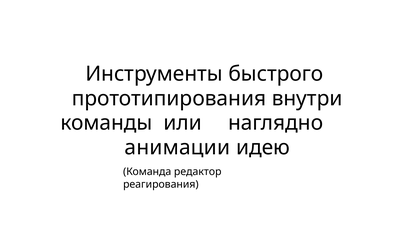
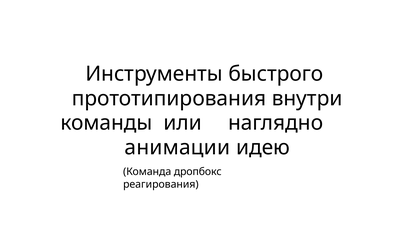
редактор: редактор -> дропбокс
